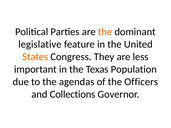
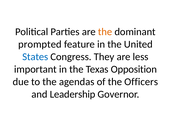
legislative: legislative -> prompted
States colour: orange -> blue
Population: Population -> Opposition
Collections: Collections -> Leadership
